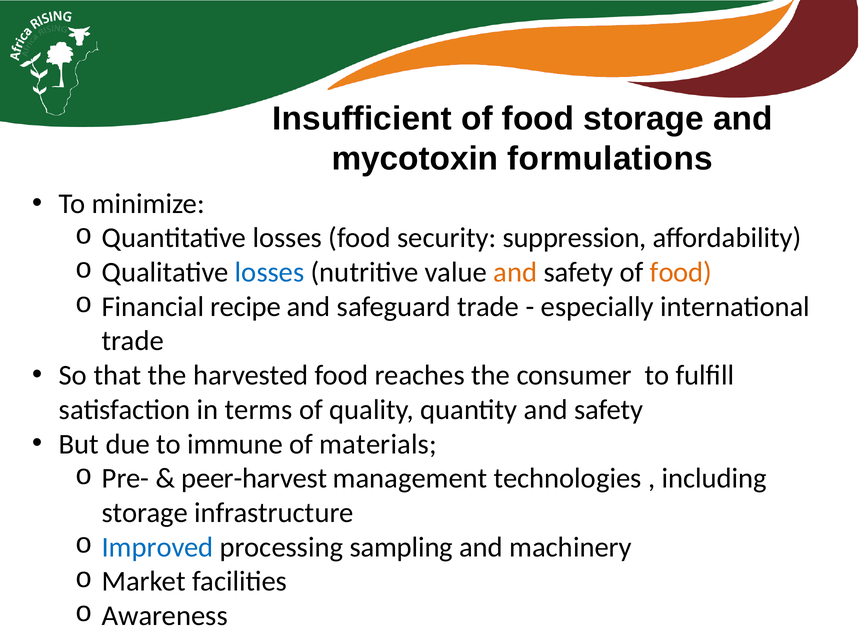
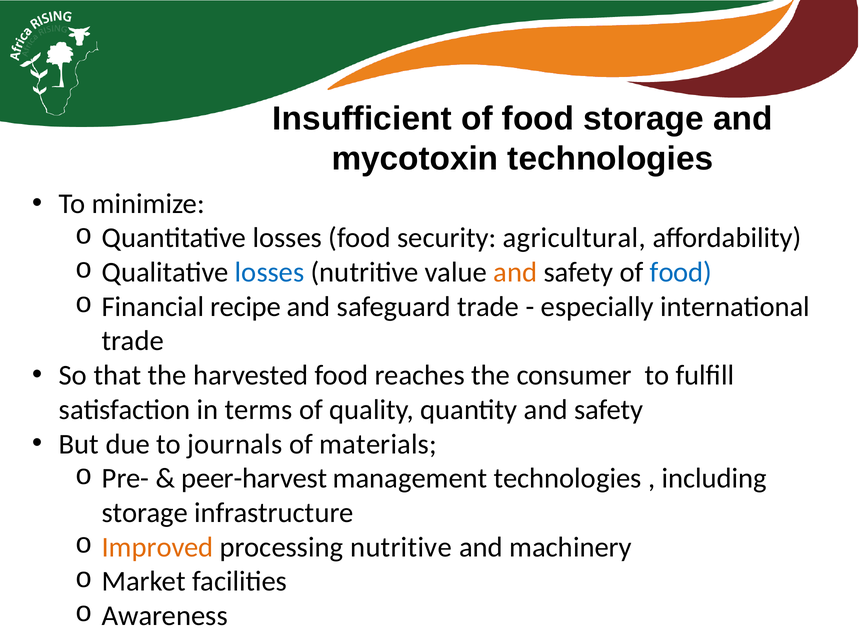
mycotoxin formulations: formulations -> technologies
suppression: suppression -> agricultural
food at (681, 272) colour: orange -> blue
immune: immune -> journals
Improved colour: blue -> orange
processing sampling: sampling -> nutritive
